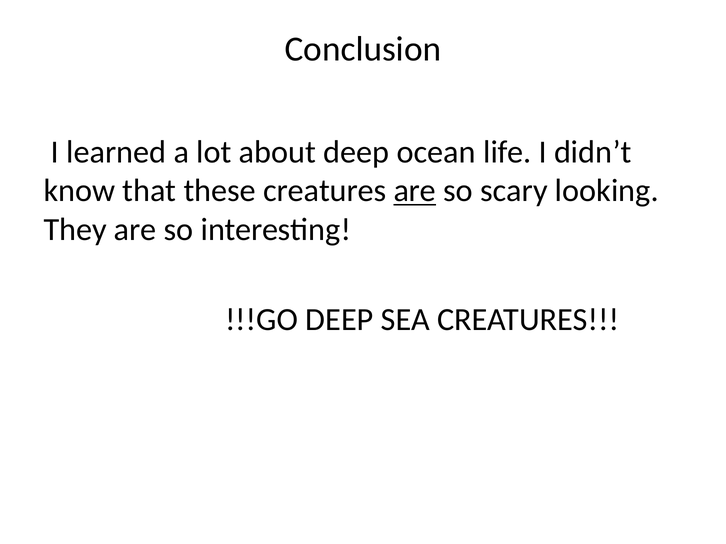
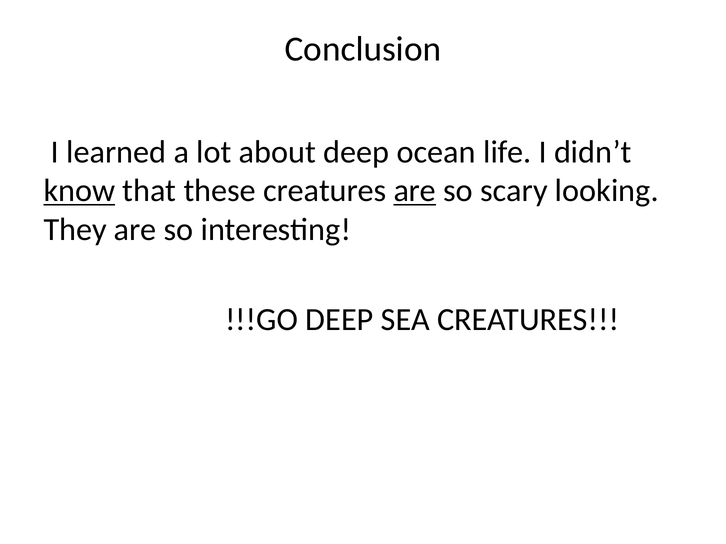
know underline: none -> present
